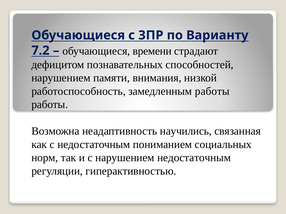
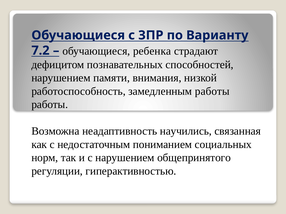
времени: времени -> ребенка
нарушением недостаточным: недостаточным -> общепринятого
